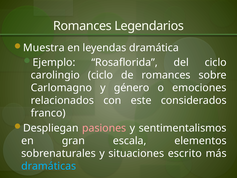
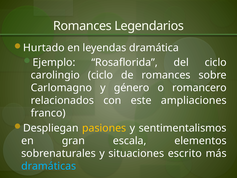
Muestra: Muestra -> Hurtado
emociones: emociones -> romancero
considerados: considerados -> ampliaciones
pasiones colour: pink -> yellow
